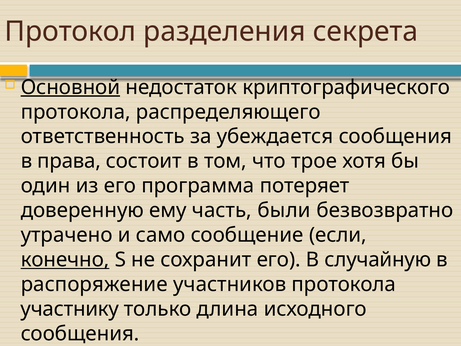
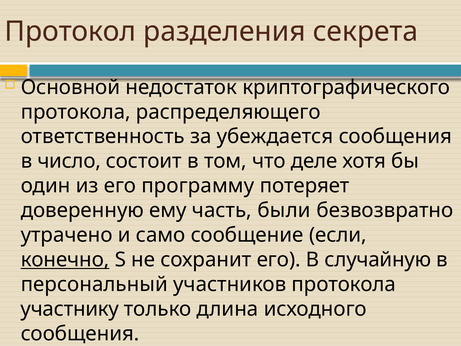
Основной underline: present -> none
права: права -> число
трое: трое -> деле
программа: программа -> программу
распоряжение: распоряжение -> персональный
